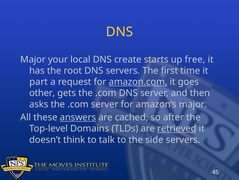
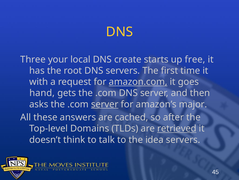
Major at (33, 59): Major -> Three
part: part -> with
other: other -> hand
server at (105, 104) underline: none -> present
answers underline: present -> none
side: side -> idea
